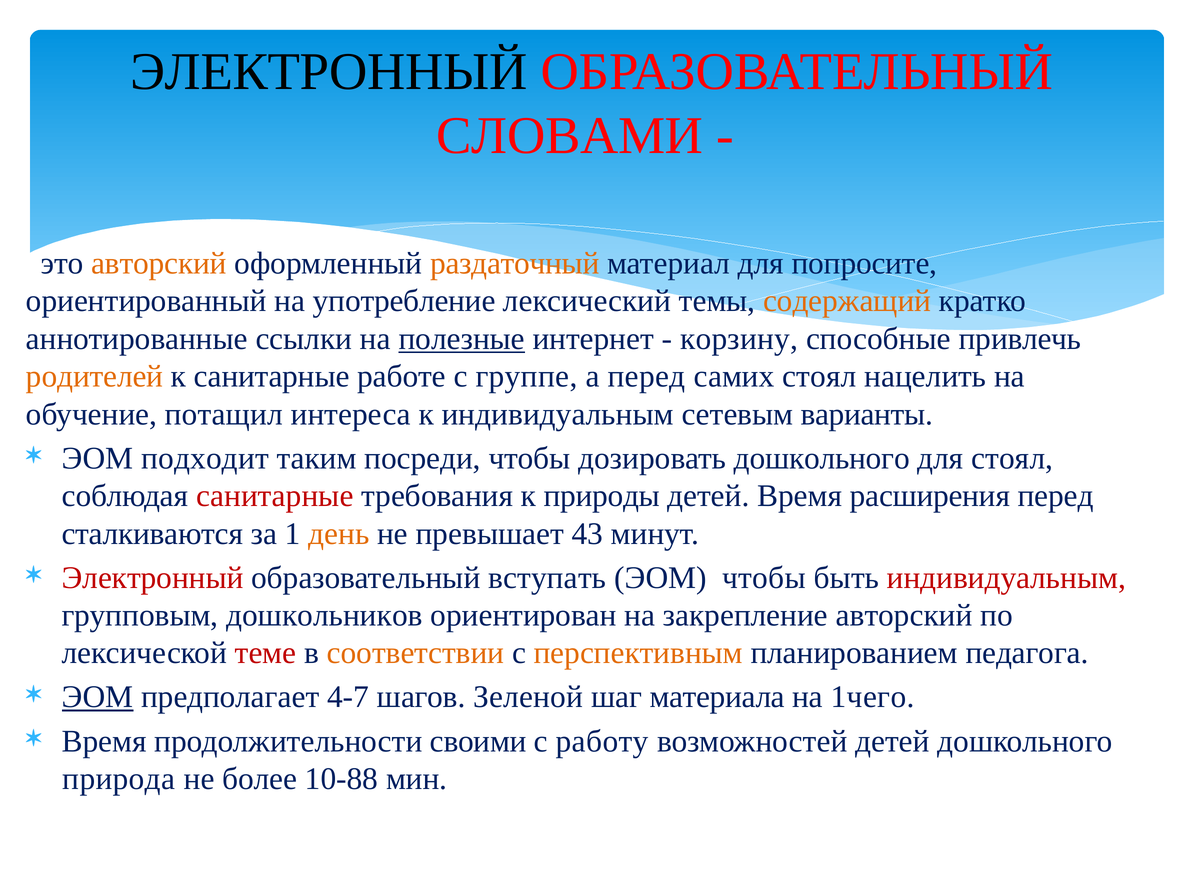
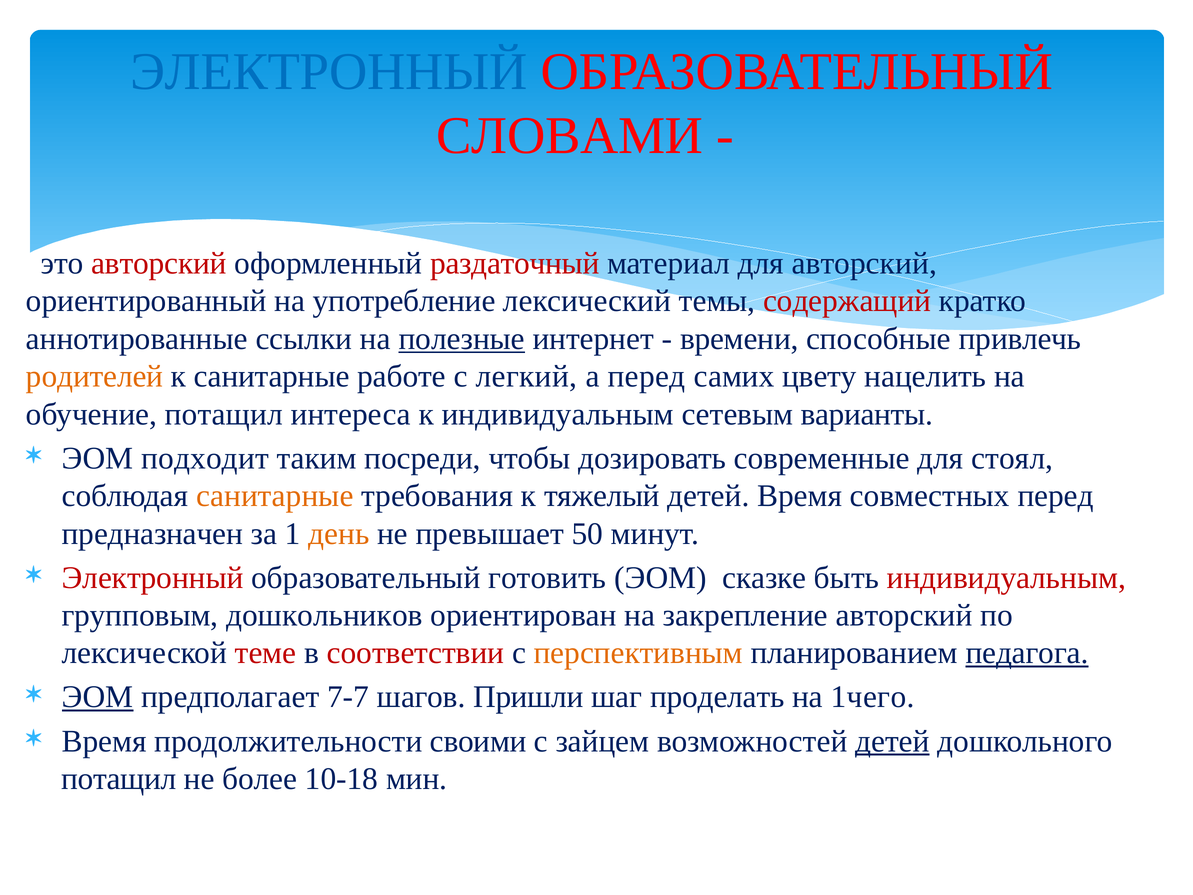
ЭЛЕКТРОННЫЙ at (329, 72) colour: black -> blue
авторский at (159, 263) colour: orange -> red
раздаточный colour: orange -> red
для попросите: попросите -> авторский
содержащий colour: orange -> red
корзину: корзину -> времени
группе: группе -> легкий
самих стоял: стоял -> цвету
дозировать дошкольного: дошкольного -> современные
санитарные at (275, 496) colour: red -> orange
природы: природы -> тяжелый
расширения: расширения -> совместных
сталкиваются: сталкиваются -> предназначен
43: 43 -> 50
вступать: вступать -> готовить
ЭОМ чтобы: чтобы -> сказке
соответствии colour: orange -> red
педагога underline: none -> present
4-7: 4-7 -> 7-7
Зеленой: Зеленой -> Пришли
материала: материала -> проделать
работу: работу -> зайцем
детей at (892, 741) underline: none -> present
природа at (119, 779): природа -> потащил
10-88: 10-88 -> 10-18
